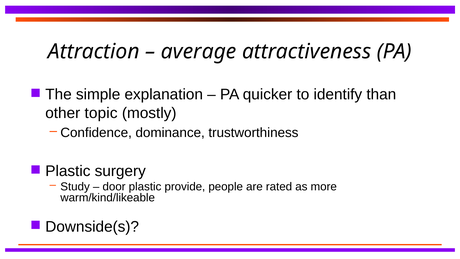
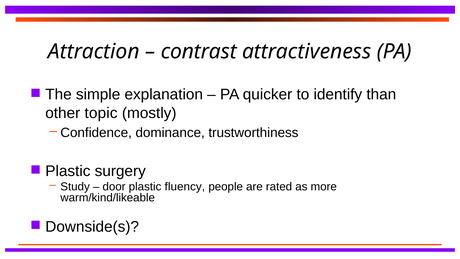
average: average -> contrast
provide: provide -> fluency
